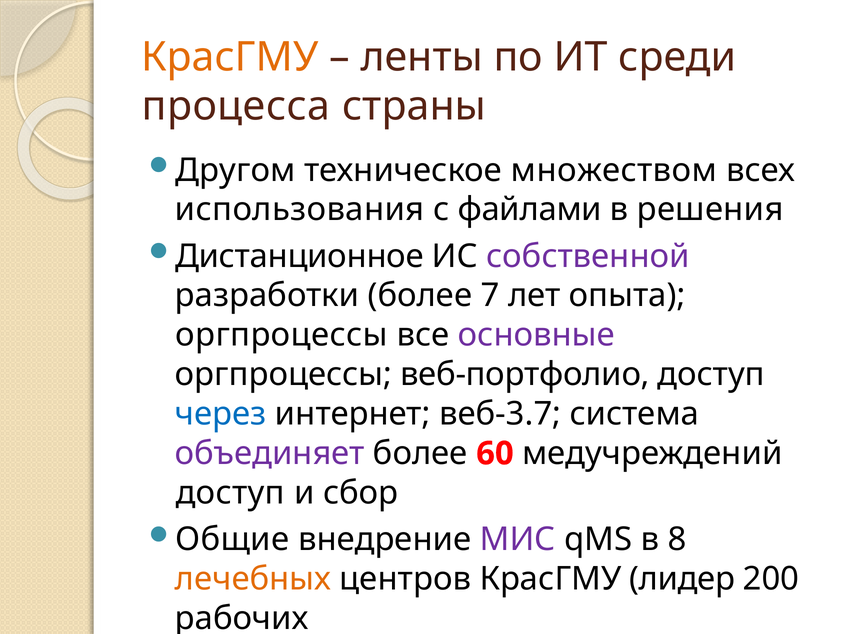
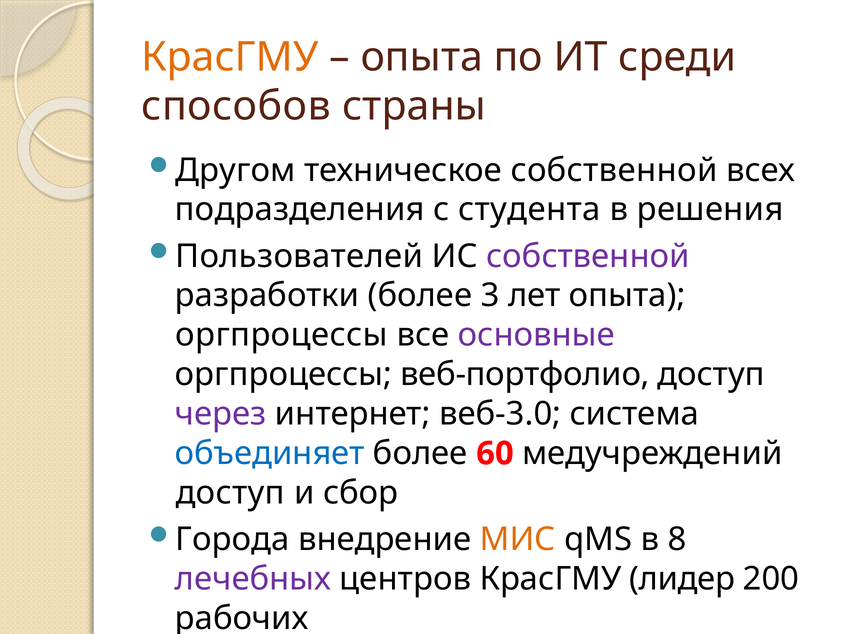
ленты at (422, 57): ленты -> опыта
процесса: процесса -> способов
техническое множеством: множеством -> собственной
использования: использования -> подразделения
файлами: файлами -> студента
Дистанционное: Дистанционное -> Пользователей
7: 7 -> 3
через colour: blue -> purple
веб-3.7: веб-3.7 -> веб-3.0
объединяет colour: purple -> blue
Общие: Общие -> Города
МИС colour: purple -> orange
лечебных colour: orange -> purple
